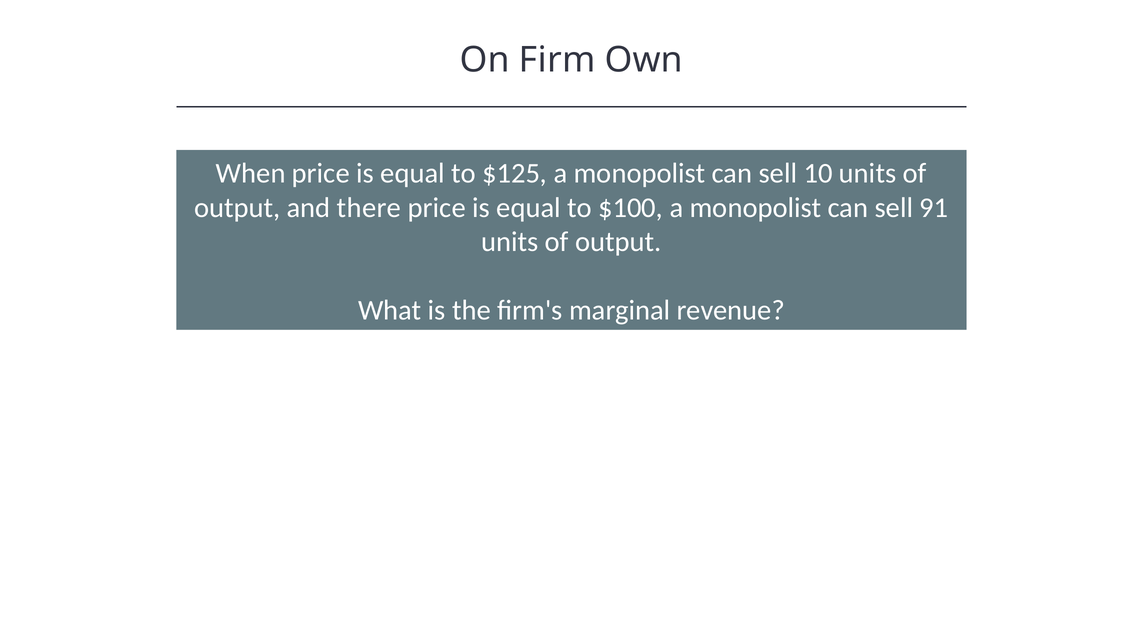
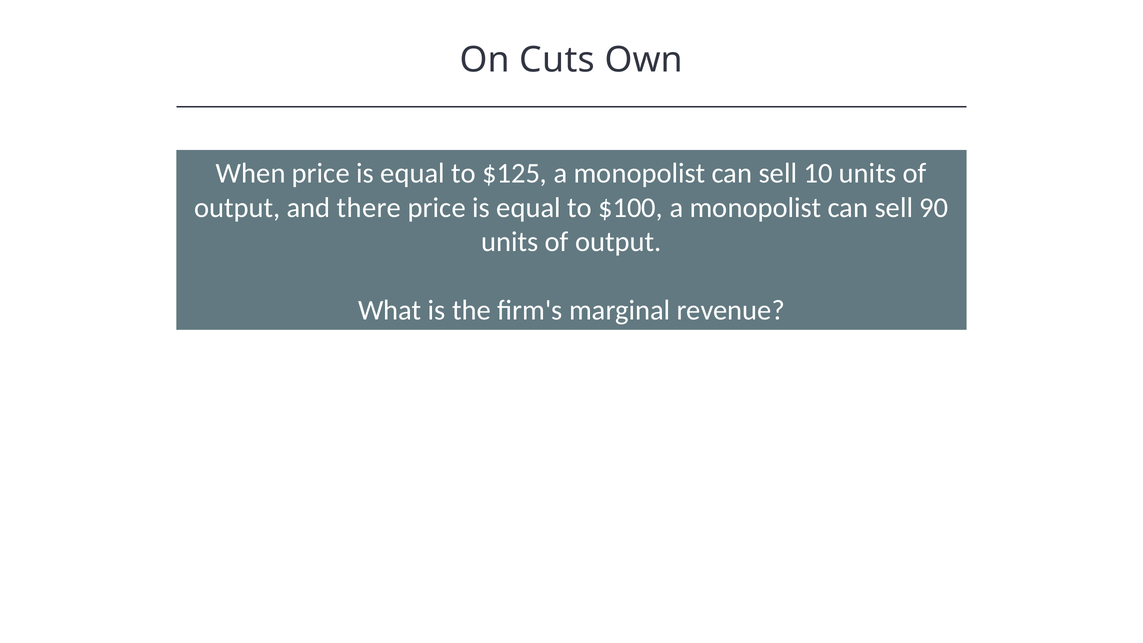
Firm: Firm -> Cuts
91: 91 -> 90
